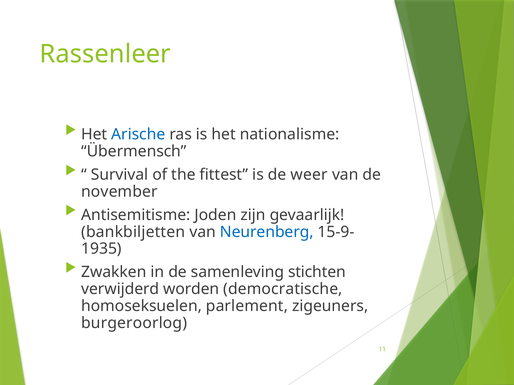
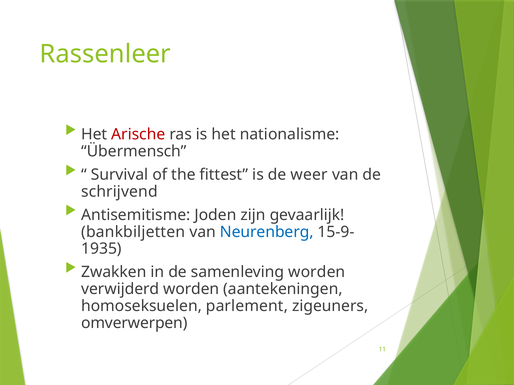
Arische colour: blue -> red
november: november -> schrijvend
samenleving stichten: stichten -> worden
democratische: democratische -> aantekeningen
burgeroorlog: burgeroorlog -> omverwerpen
